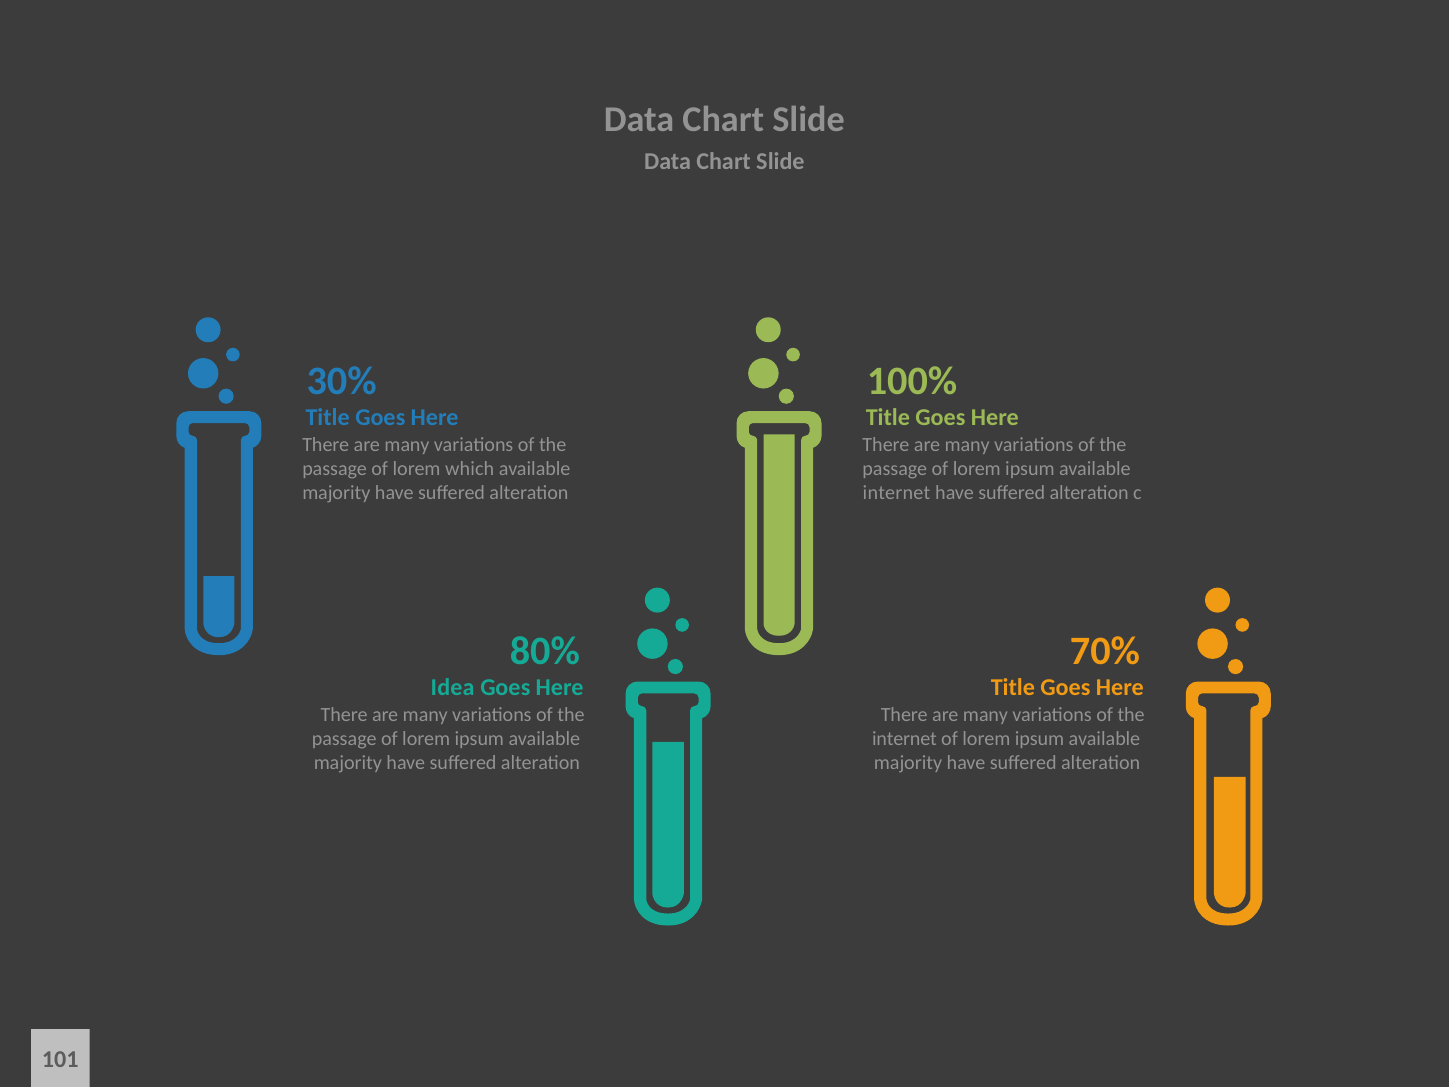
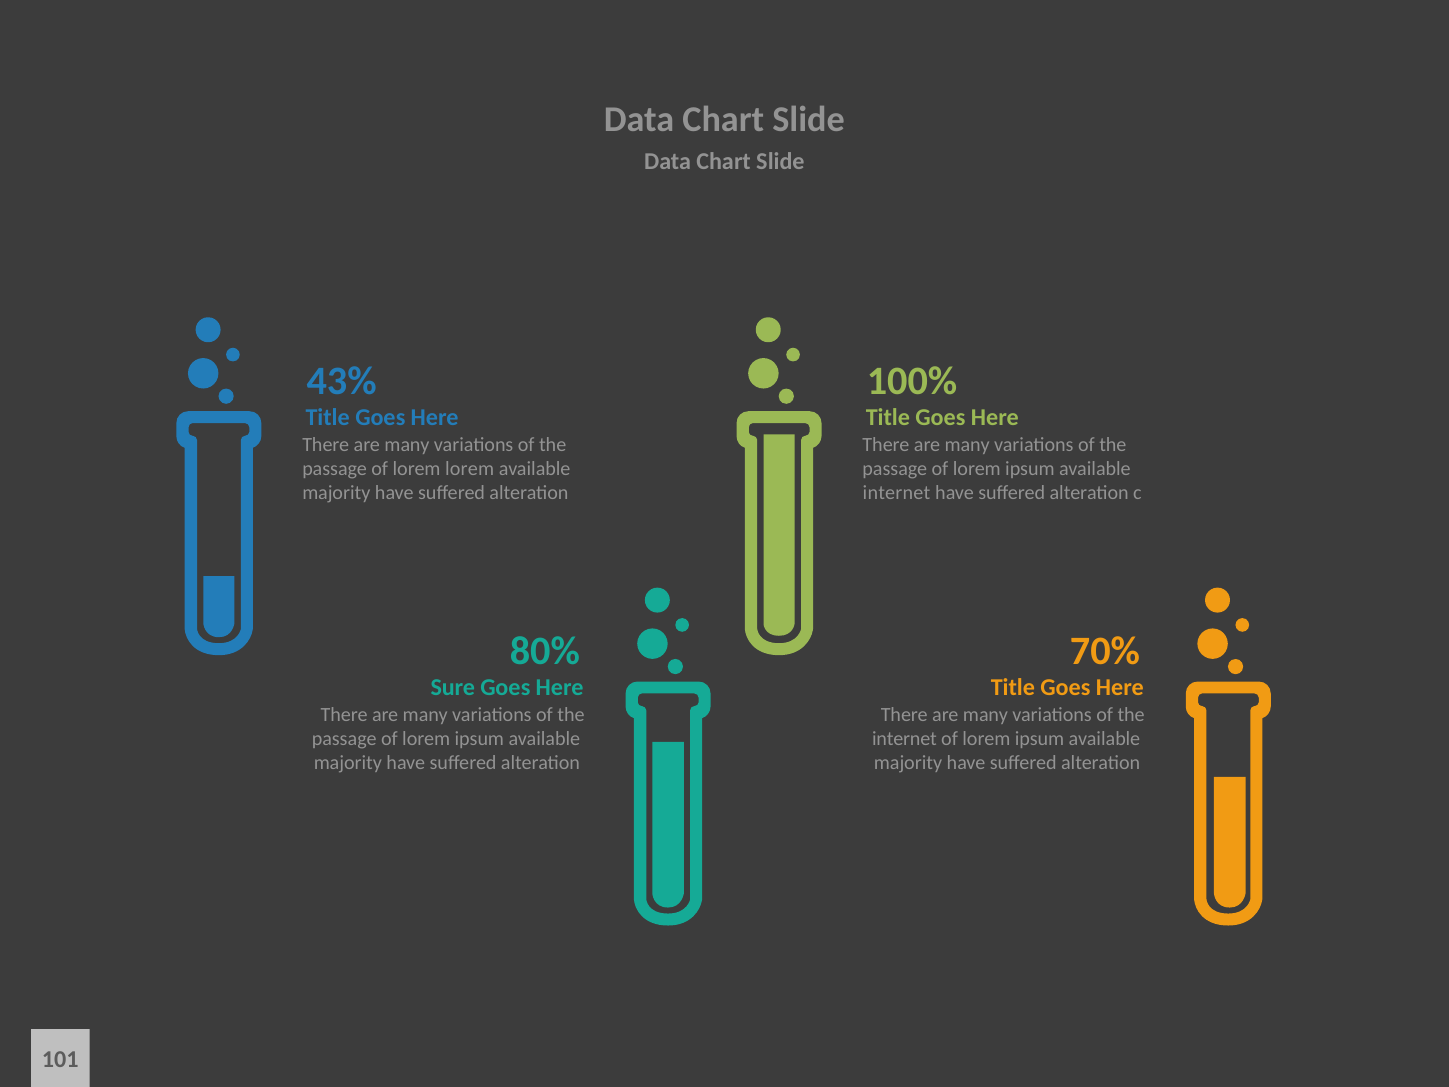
30%: 30% -> 43%
lorem which: which -> lorem
Idea: Idea -> Sure
